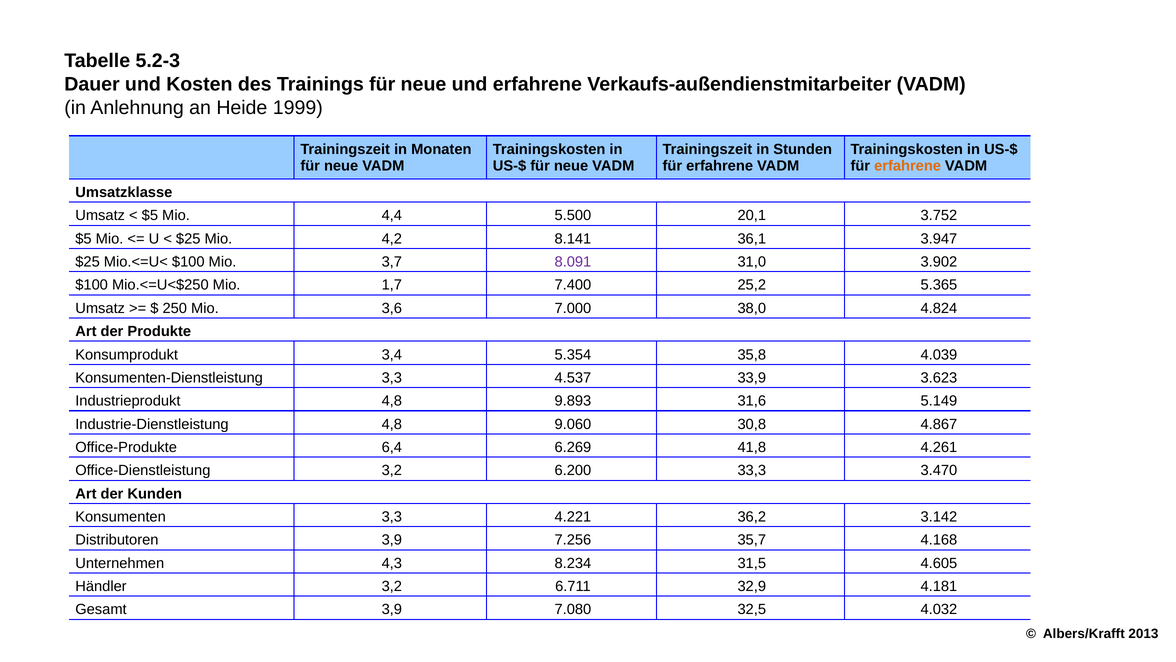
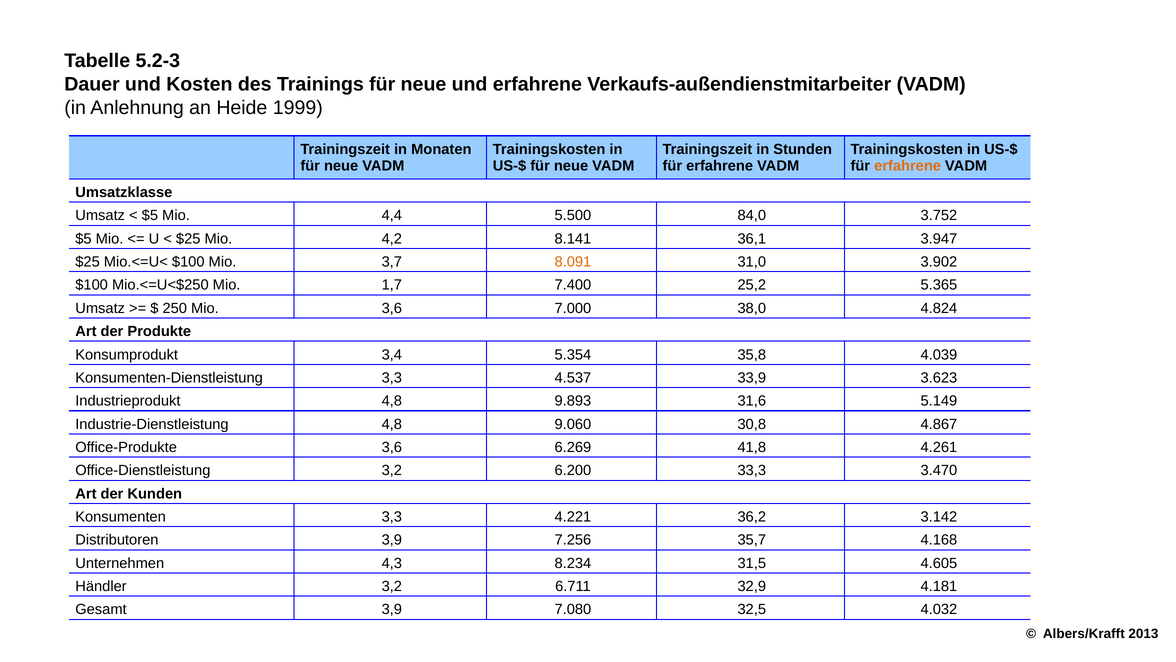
20,1: 20,1 -> 84,0
8.091 colour: purple -> orange
Office-Produkte 6,4: 6,4 -> 3,6
